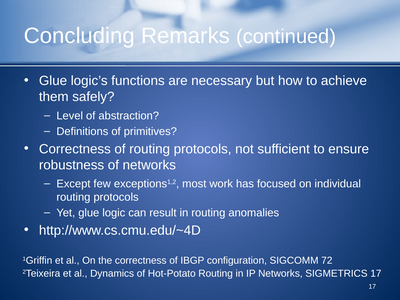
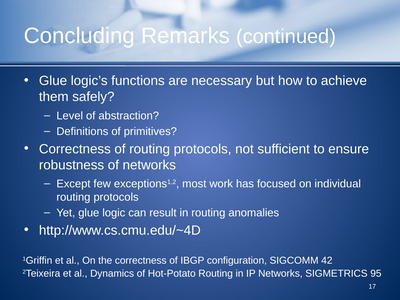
72: 72 -> 42
SIGMETRICS 17: 17 -> 95
